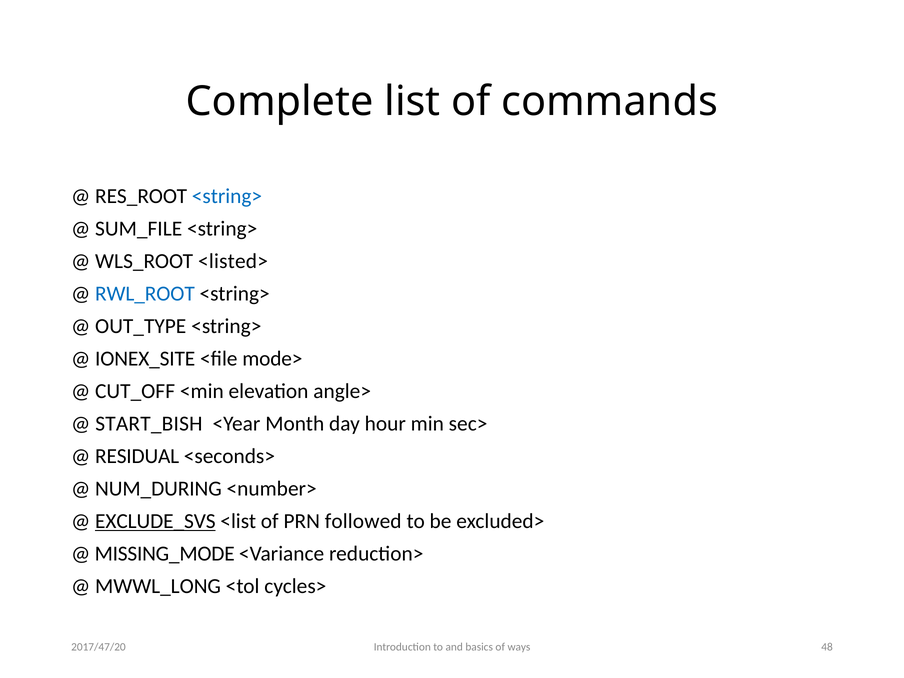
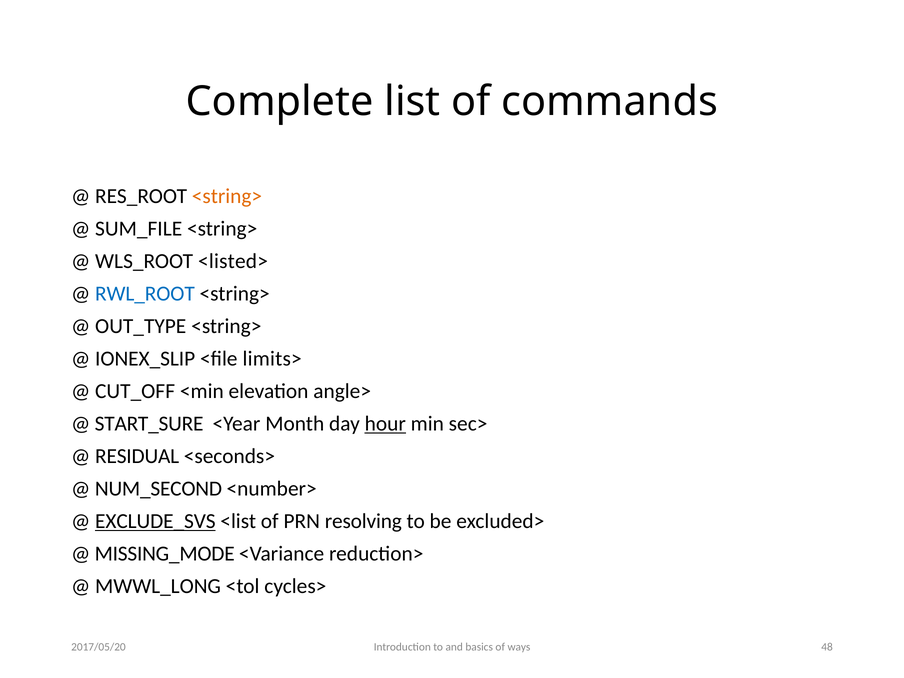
<string> at (227, 196) colour: blue -> orange
IONEX_SITE: IONEX_SITE -> IONEX_SLIP
mode>: mode> -> limits>
START_BISH: START_BISH -> START_SURE
hour underline: none -> present
NUM_DURING: NUM_DURING -> NUM_SECOND
followed: followed -> resolving
2017/47/20: 2017/47/20 -> 2017/05/20
